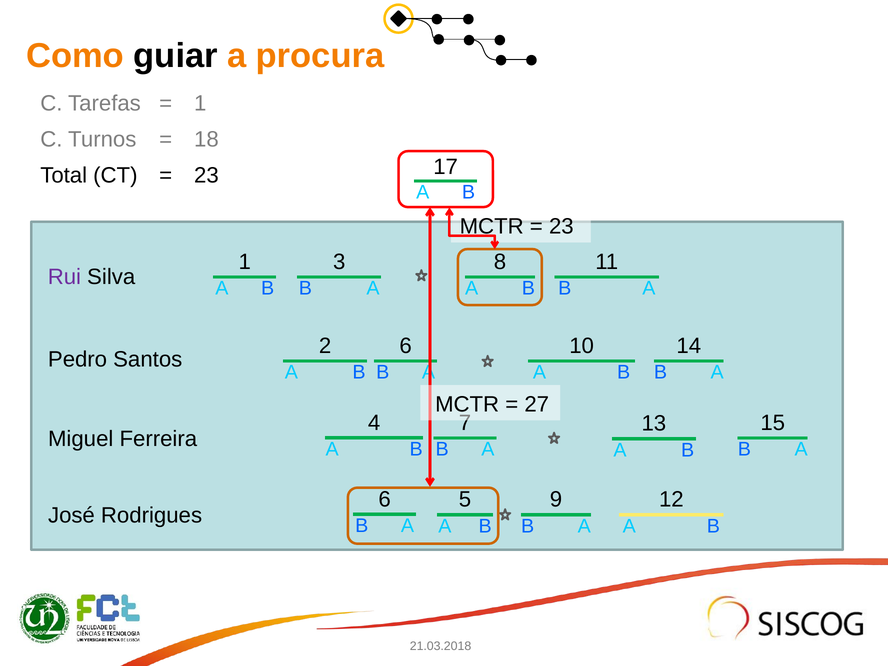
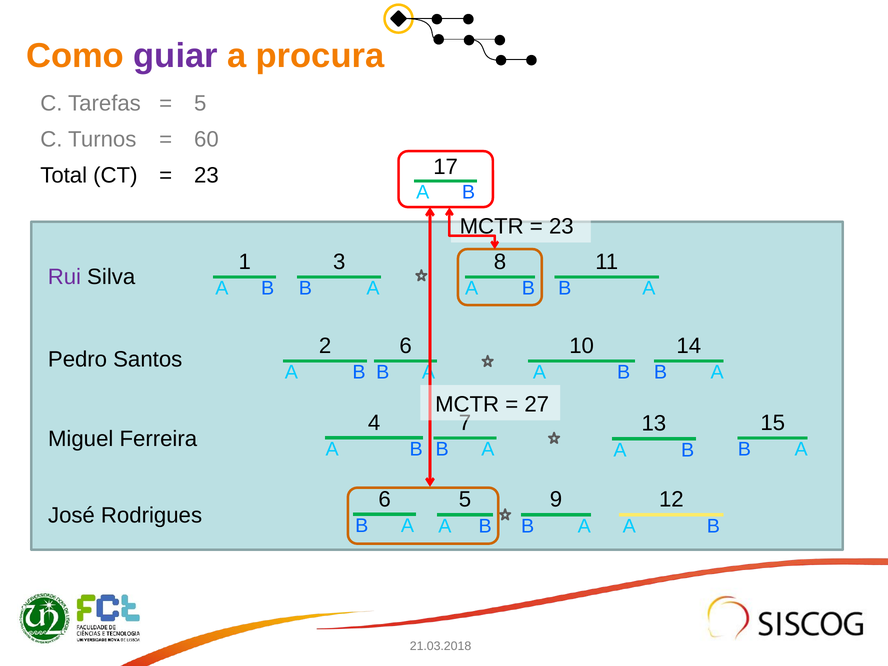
guiar colour: black -> purple
1 at (200, 104): 1 -> 5
18: 18 -> 60
